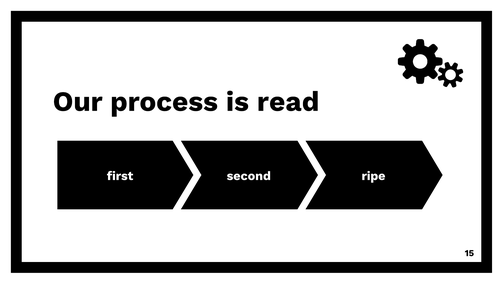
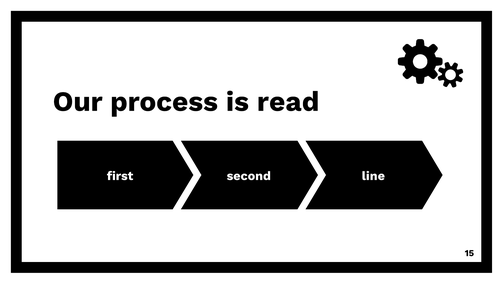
ripe: ripe -> line
